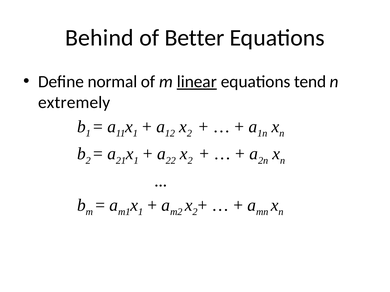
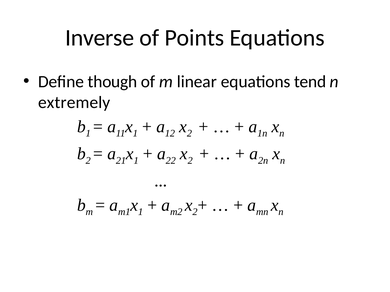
Behind: Behind -> Inverse
Better: Better -> Points
normal: normal -> though
linear underline: present -> none
